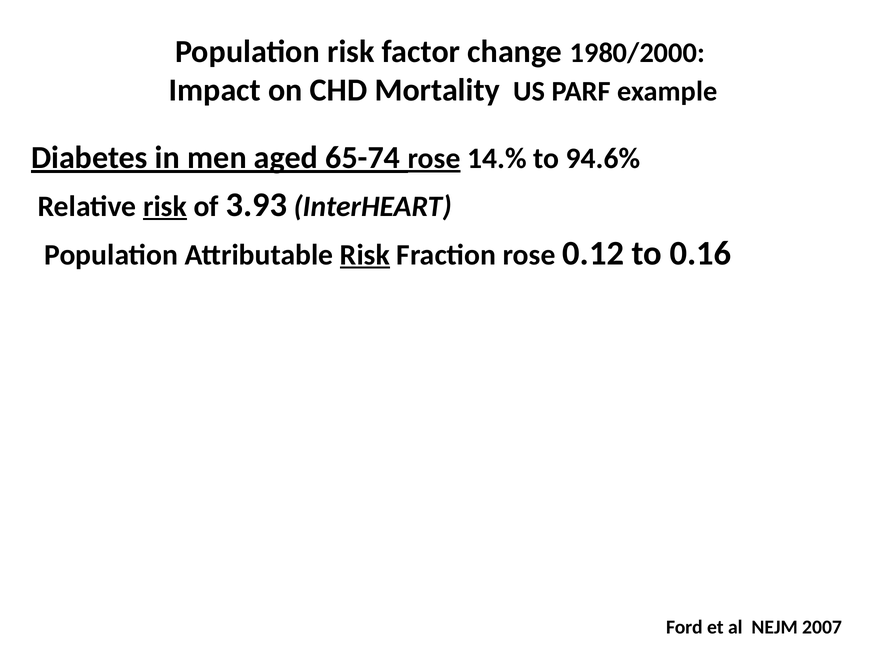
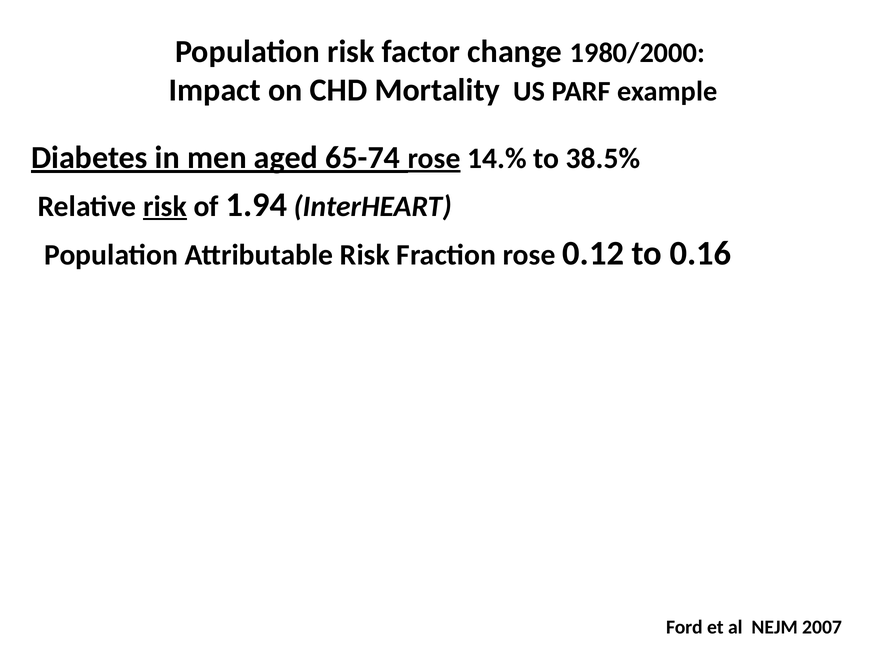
94.6%: 94.6% -> 38.5%
3.93: 3.93 -> 1.94
Risk at (365, 255) underline: present -> none
